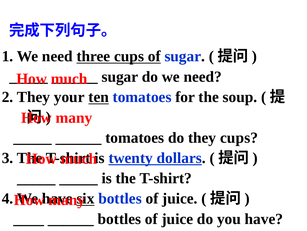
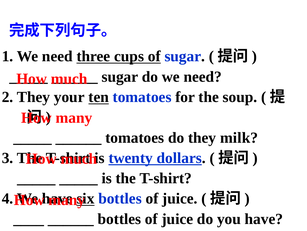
they cups: cups -> milk
